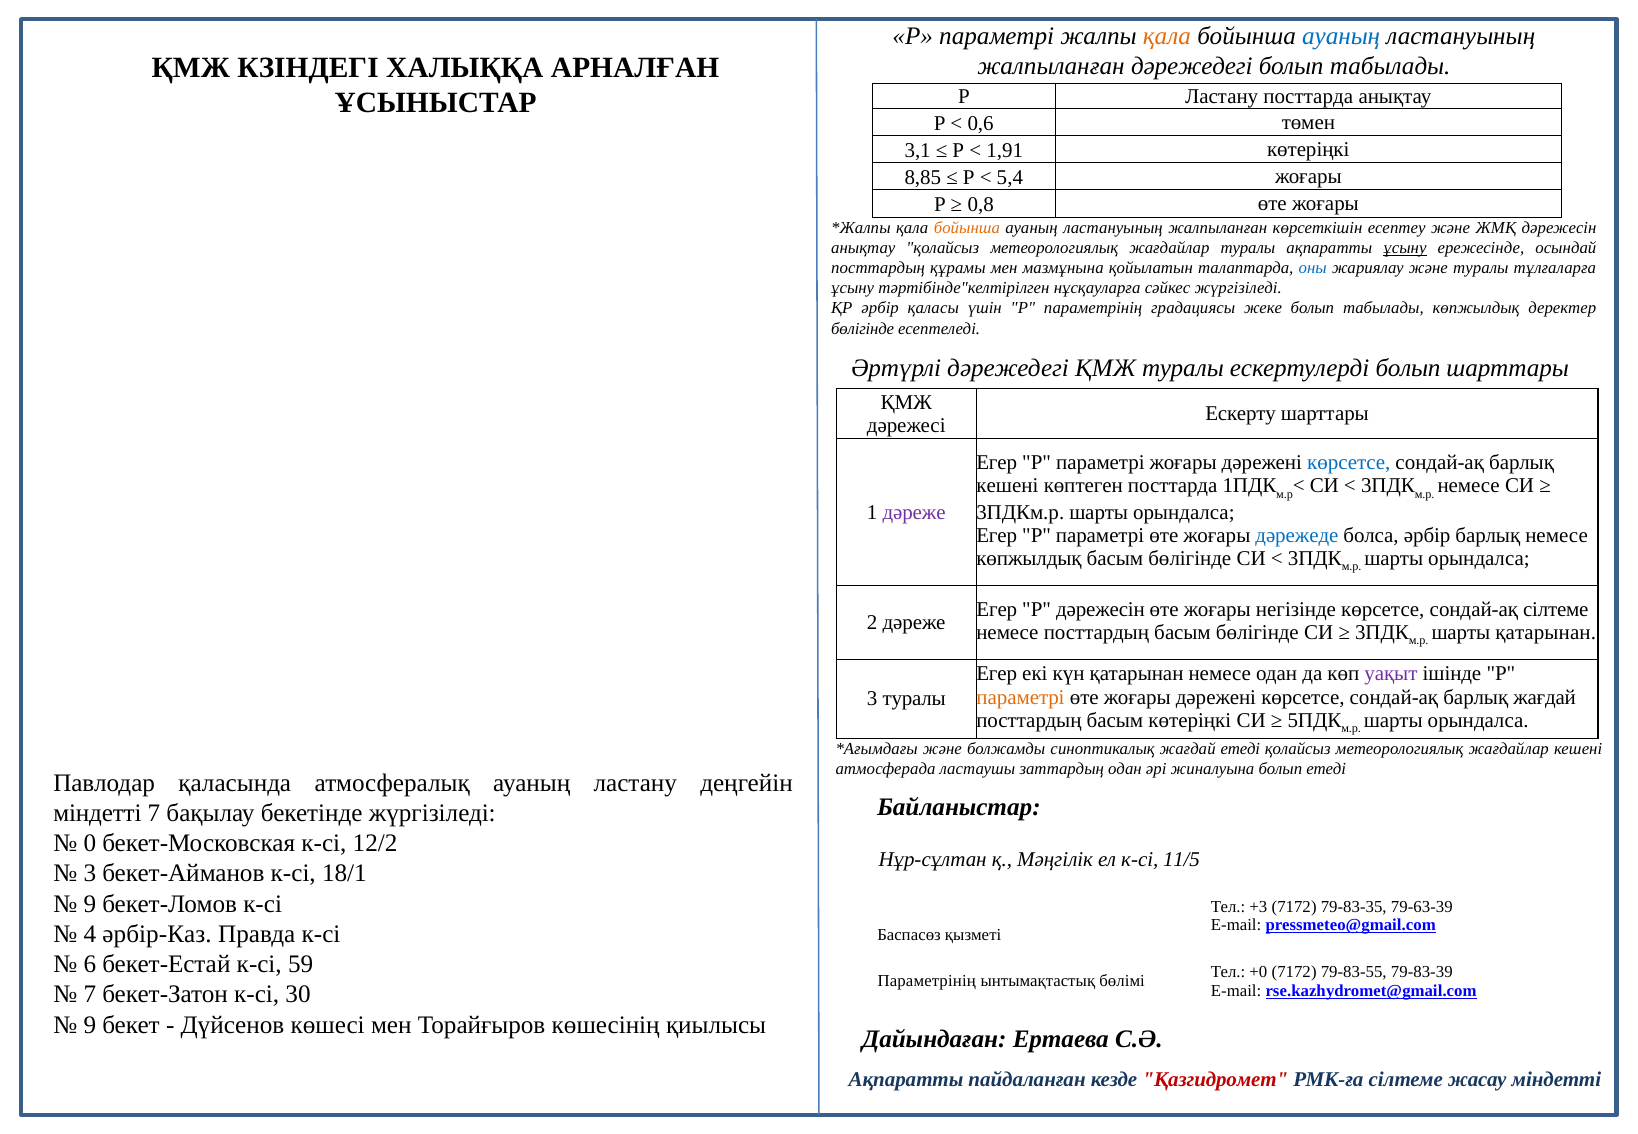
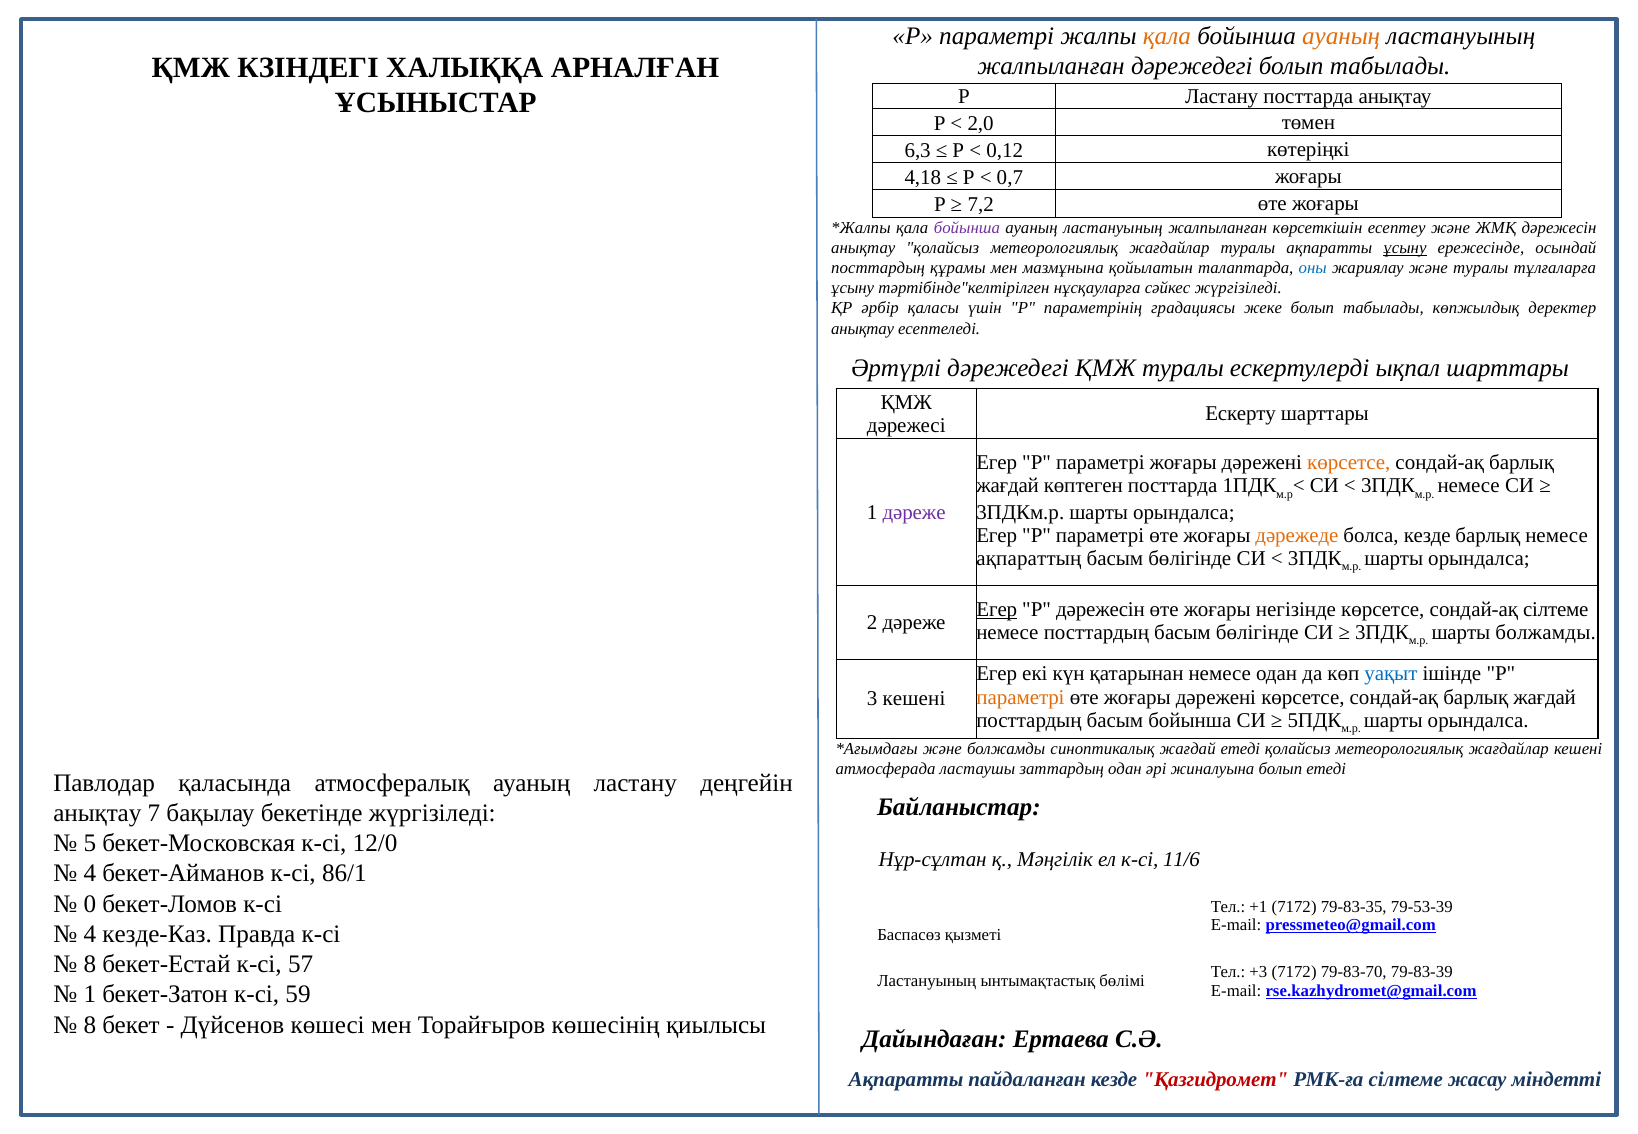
ауаның at (1341, 36) colour: blue -> orange
0,6: 0,6 -> 2,0
3,1: 3,1 -> 6,3
1,91: 1,91 -> 0,12
8,85: 8,85 -> 4,18
5,4: 5,4 -> 0,7
0,8: 0,8 -> 7,2
бойынша at (967, 228) colour: orange -> purple
бөлігінде at (863, 329): бөлігінде -> анықтау
ескертулерді болып: болып -> ықпал
көрсетсе at (1349, 463) colour: blue -> orange
кешені at (1007, 486): кешені -> жағдай
дәрежеде colour: blue -> orange
болса әрбір: әрбір -> кезде
көпжылдық at (1029, 559): көпжылдық -> ақпараттың
Егер at (997, 609) underline: none -> present
шарты қатарынан: қатарынан -> болжамды
уақыт colour: purple -> blue
3 туралы: туралы -> кешені
басым көтеріңкі: көтеріңкі -> бойынша
міндетті at (97, 813): міндетті -> анықтау
0: 0 -> 5
12/2: 12/2 -> 12/0
11/5: 11/5 -> 11/6
3 at (90, 874): 3 -> 4
18/1: 18/1 -> 86/1
9 at (90, 904): 9 -> 0
+3: +3 -> +1
79-63-39: 79-63-39 -> 79-53-39
әрбір-Каз: әрбір-Каз -> кезде-Каз
6 at (90, 964): 6 -> 8
59: 59 -> 57
+0: +0 -> +3
79-83-55: 79-83-55 -> 79-83-70
Параметрінің at (927, 981): Параметрінің -> Ластануының
7 at (90, 994): 7 -> 1
30: 30 -> 59
9 at (90, 1025): 9 -> 8
